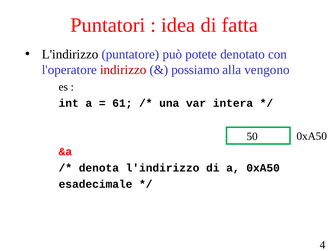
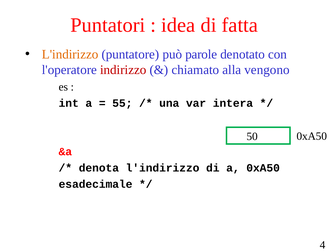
L'indirizzo at (70, 54) colour: black -> orange
potete: potete -> parole
possiamo: possiamo -> chiamato
61: 61 -> 55
